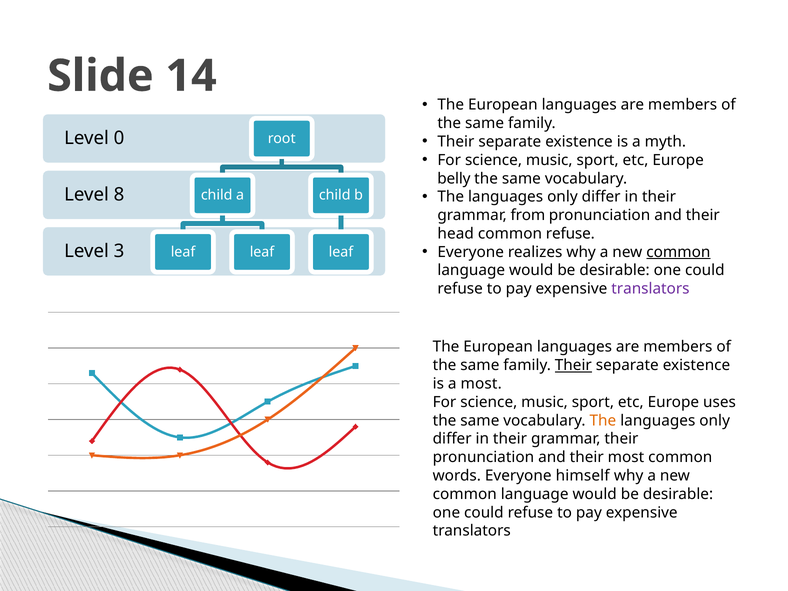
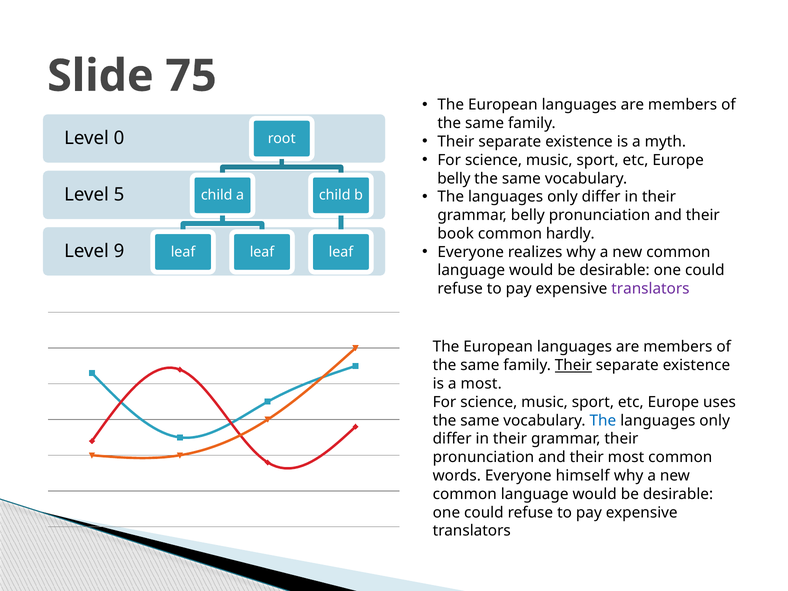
14: 14 -> 75
8: 8 -> 5
grammar from: from -> belly
head: head -> book
common refuse: refuse -> hardly
common at (678, 252) underline: present -> none
3: 3 -> 9
The at (603, 420) colour: orange -> blue
